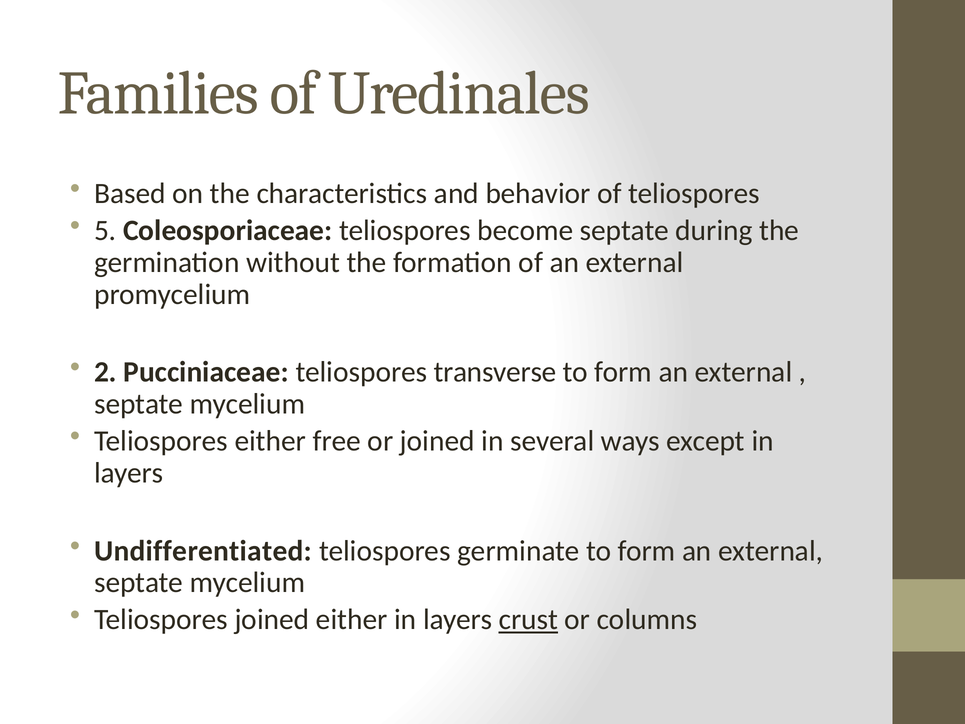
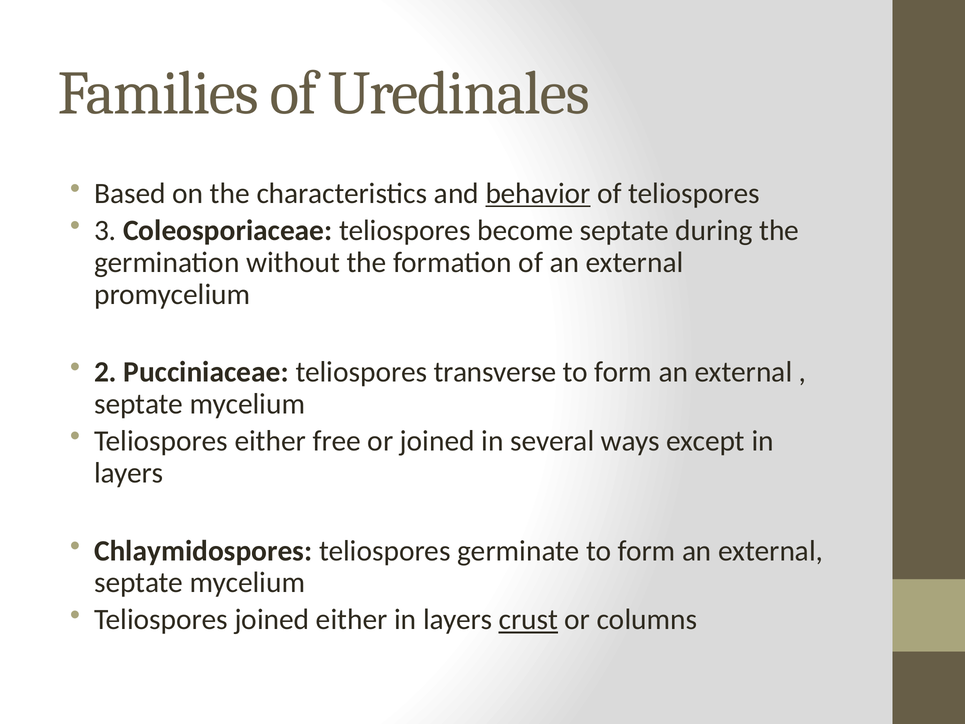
behavior underline: none -> present
5: 5 -> 3
Undifferentiated: Undifferentiated -> Chlaymidospores
